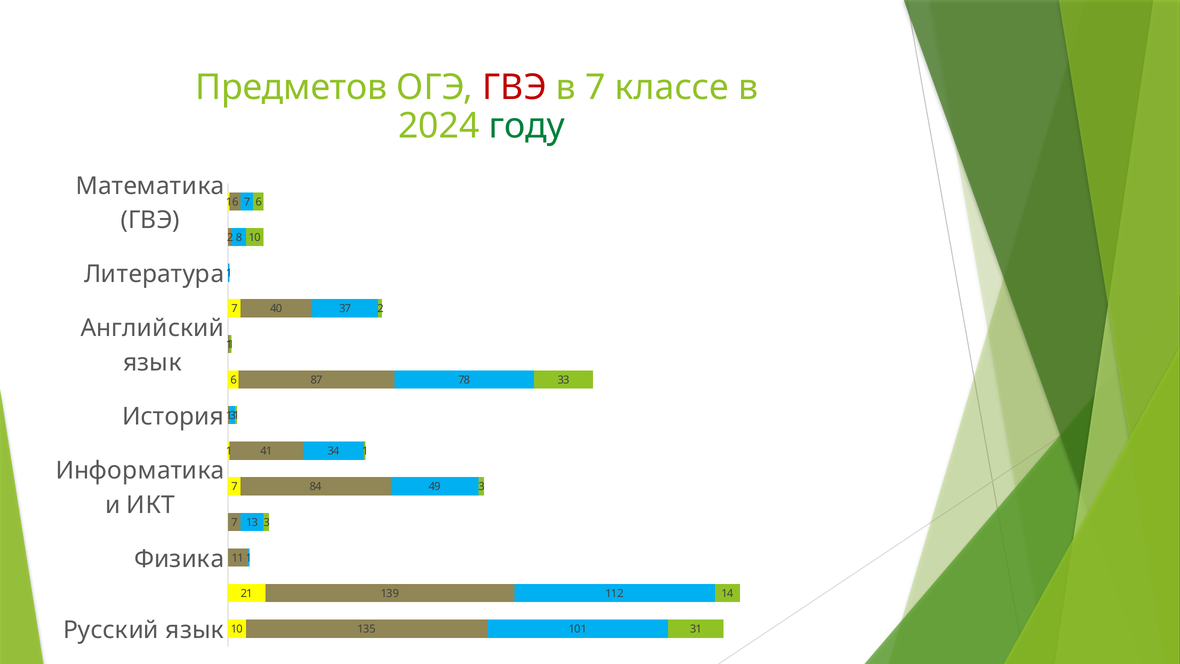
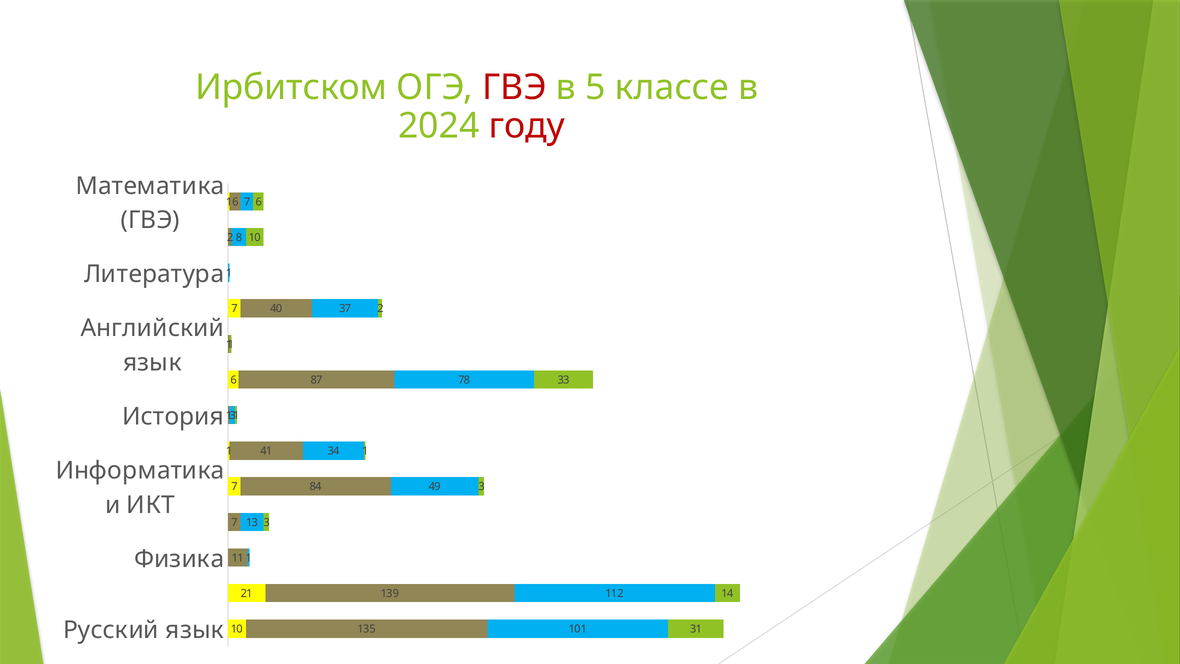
Предметов: Предметов -> Ирбитском
в 7: 7 -> 5
году colour: green -> red
